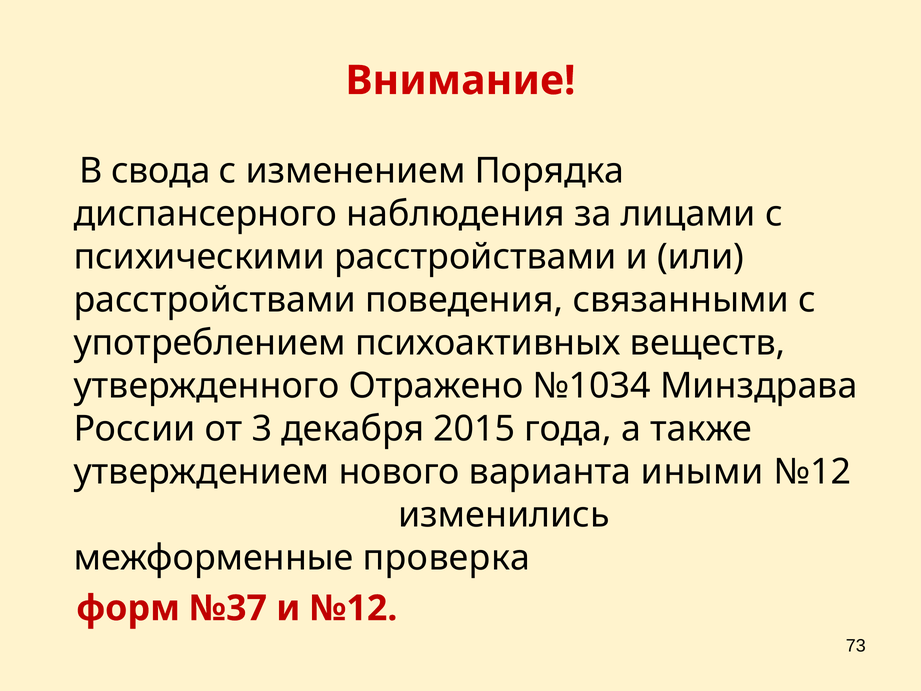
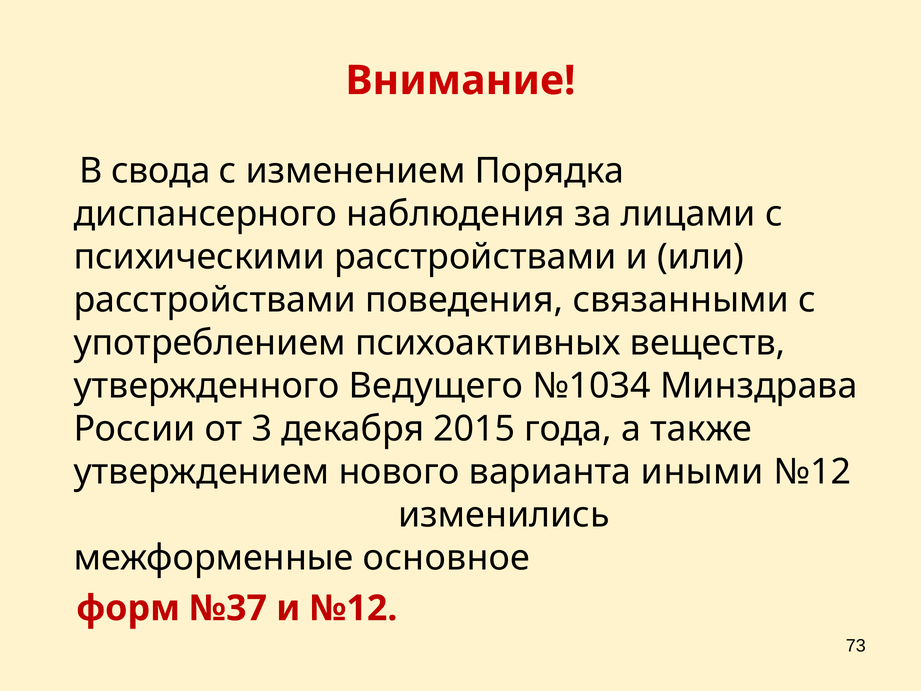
Отражено: Отражено -> Ведущего
проверка: проверка -> основное
